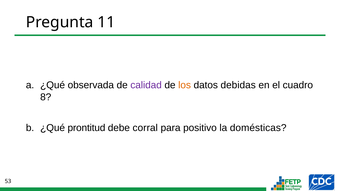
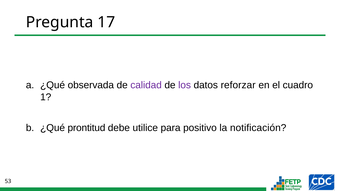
11: 11 -> 17
los colour: orange -> purple
debidas: debidas -> reforzar
8: 8 -> 1
corral: corral -> utilice
domésticas: domésticas -> notificación
